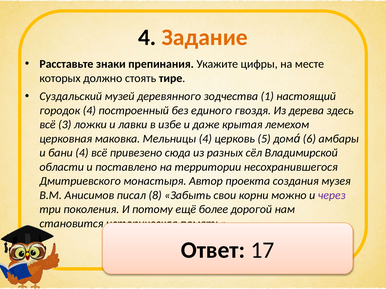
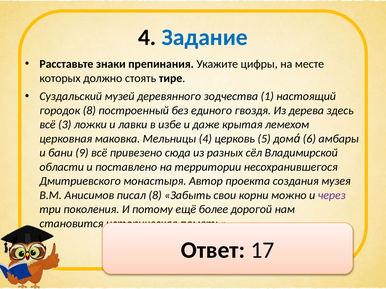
Задание colour: orange -> blue
городок 4: 4 -> 8
бани 4: 4 -> 9
